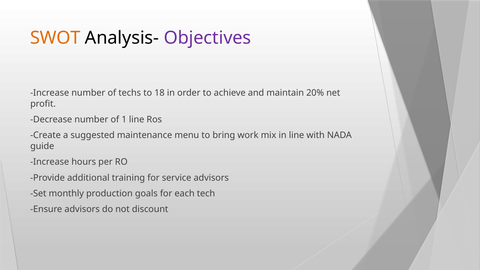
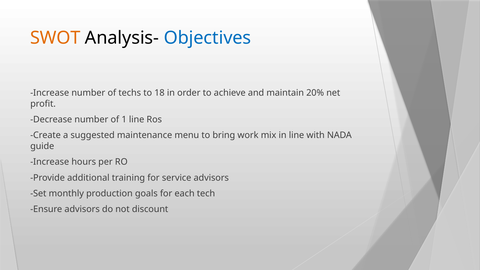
Objectives colour: purple -> blue
